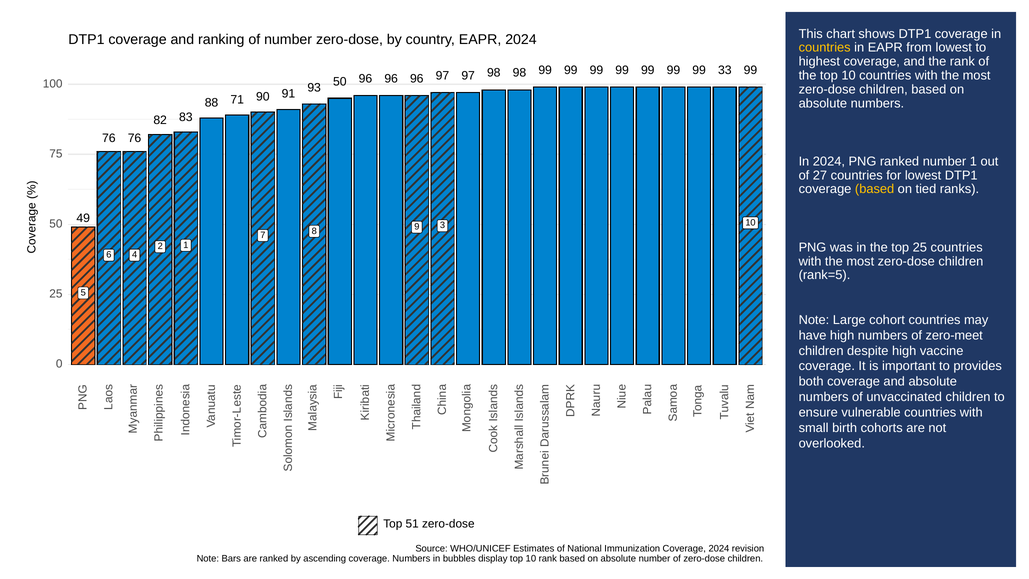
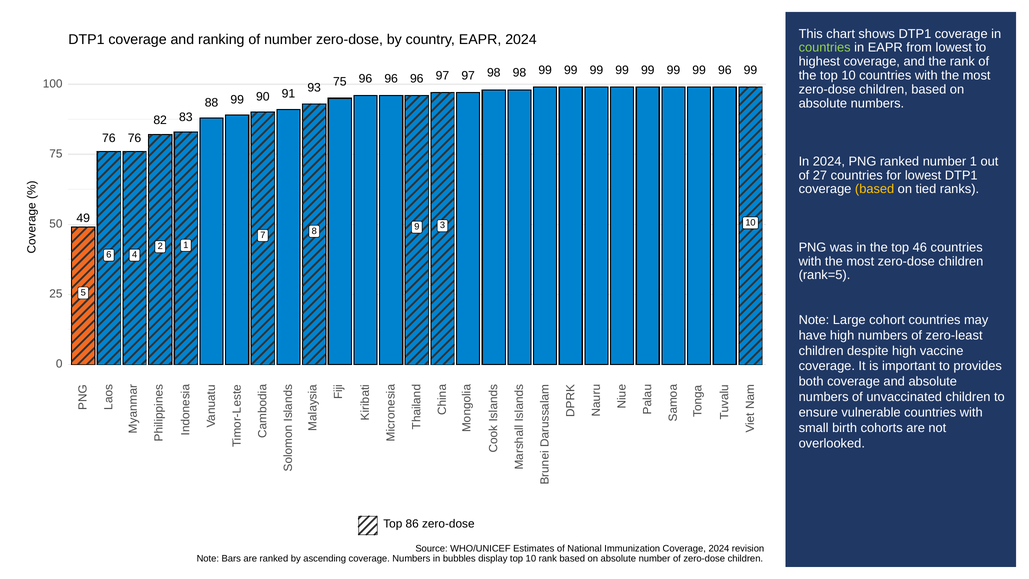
countries at (825, 48) colour: yellow -> light green
99 33: 33 -> 96
88 71: 71 -> 99
93 50: 50 -> 75
top 25: 25 -> 46
zero-meet: zero-meet -> zero-least
51: 51 -> 86
